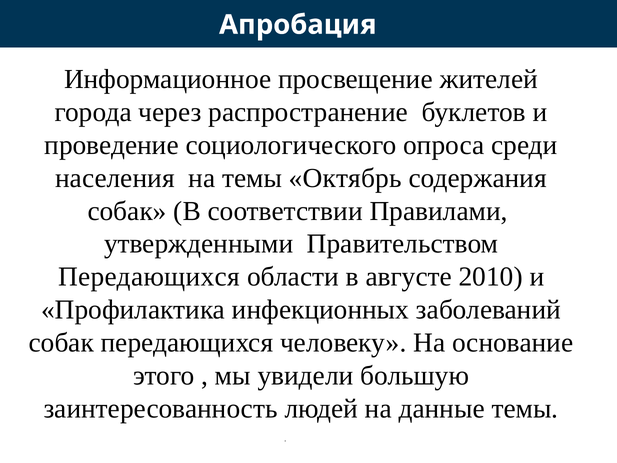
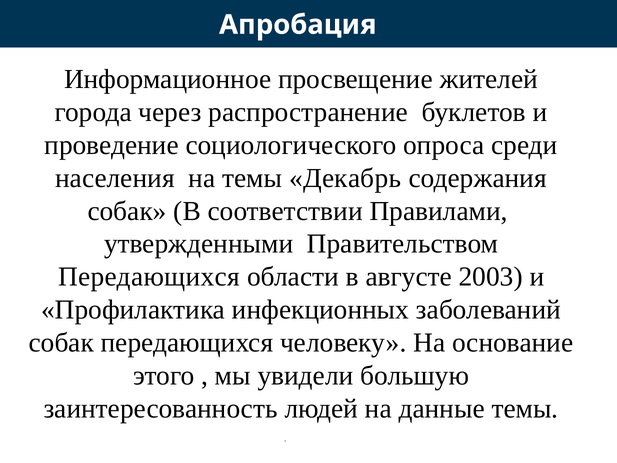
Октябрь: Октябрь -> Декабрь
2010: 2010 -> 2003
